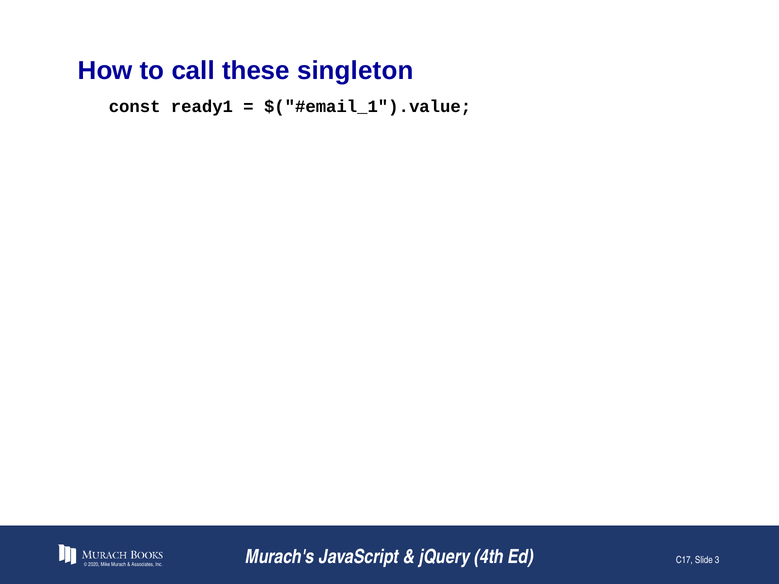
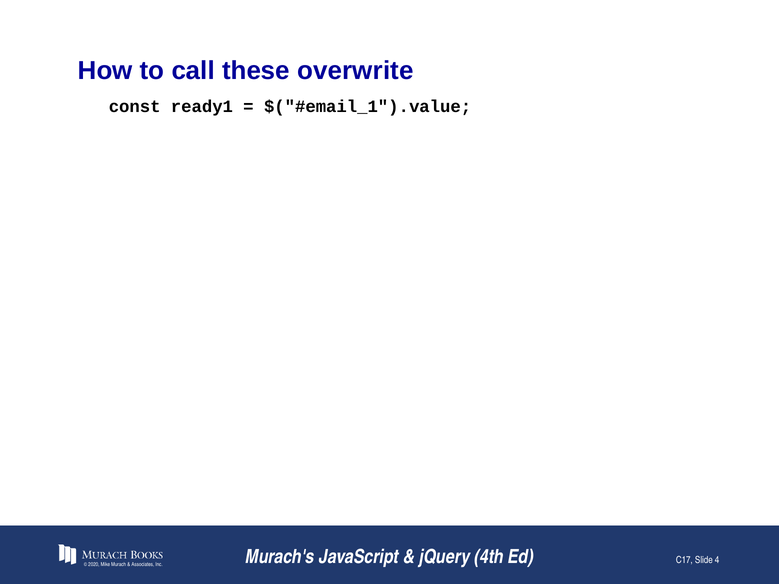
singleton: singleton -> overwrite
3: 3 -> 4
